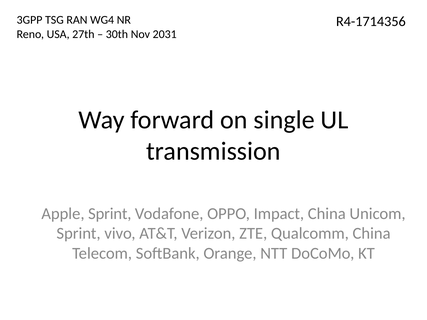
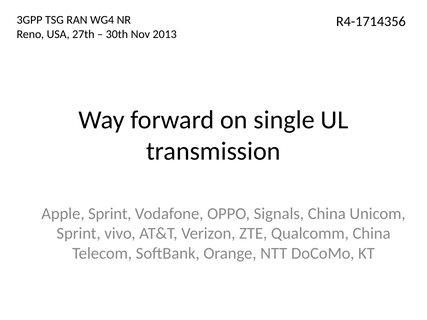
2031: 2031 -> 2013
Impact: Impact -> Signals
